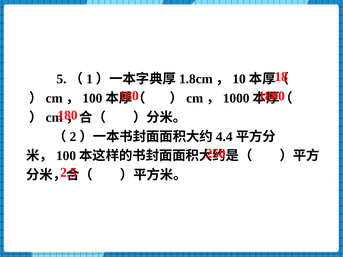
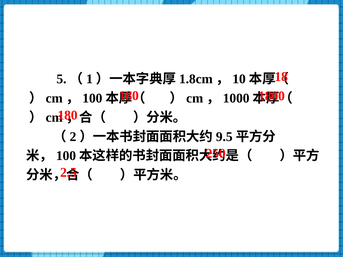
4.4: 4.4 -> 9.5
